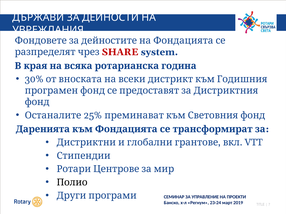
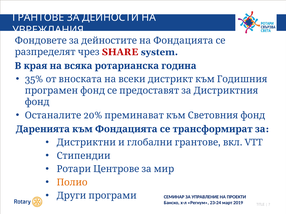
ДЪРЖАВИ: ДЪРЖАВИ -> ГРАНТОВЕ
30%: 30% -> 35%
25%: 25% -> 20%
Полио colour: black -> orange
